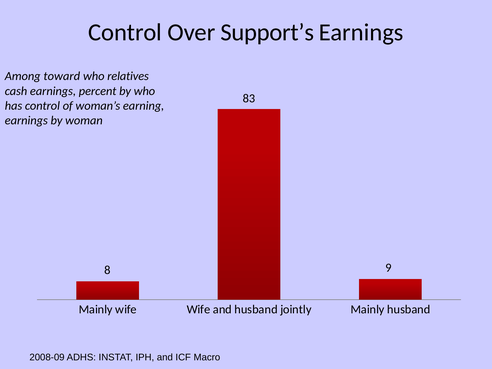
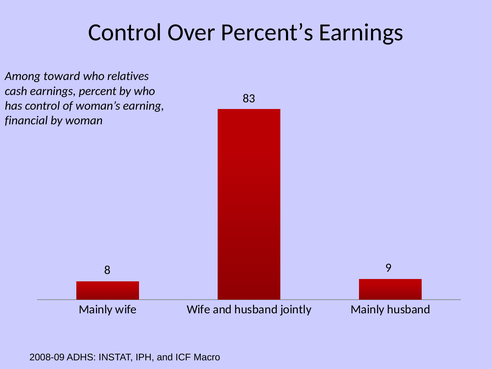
Support’s: Support’s -> Percent’s
earnings at (26, 121): earnings -> financial
